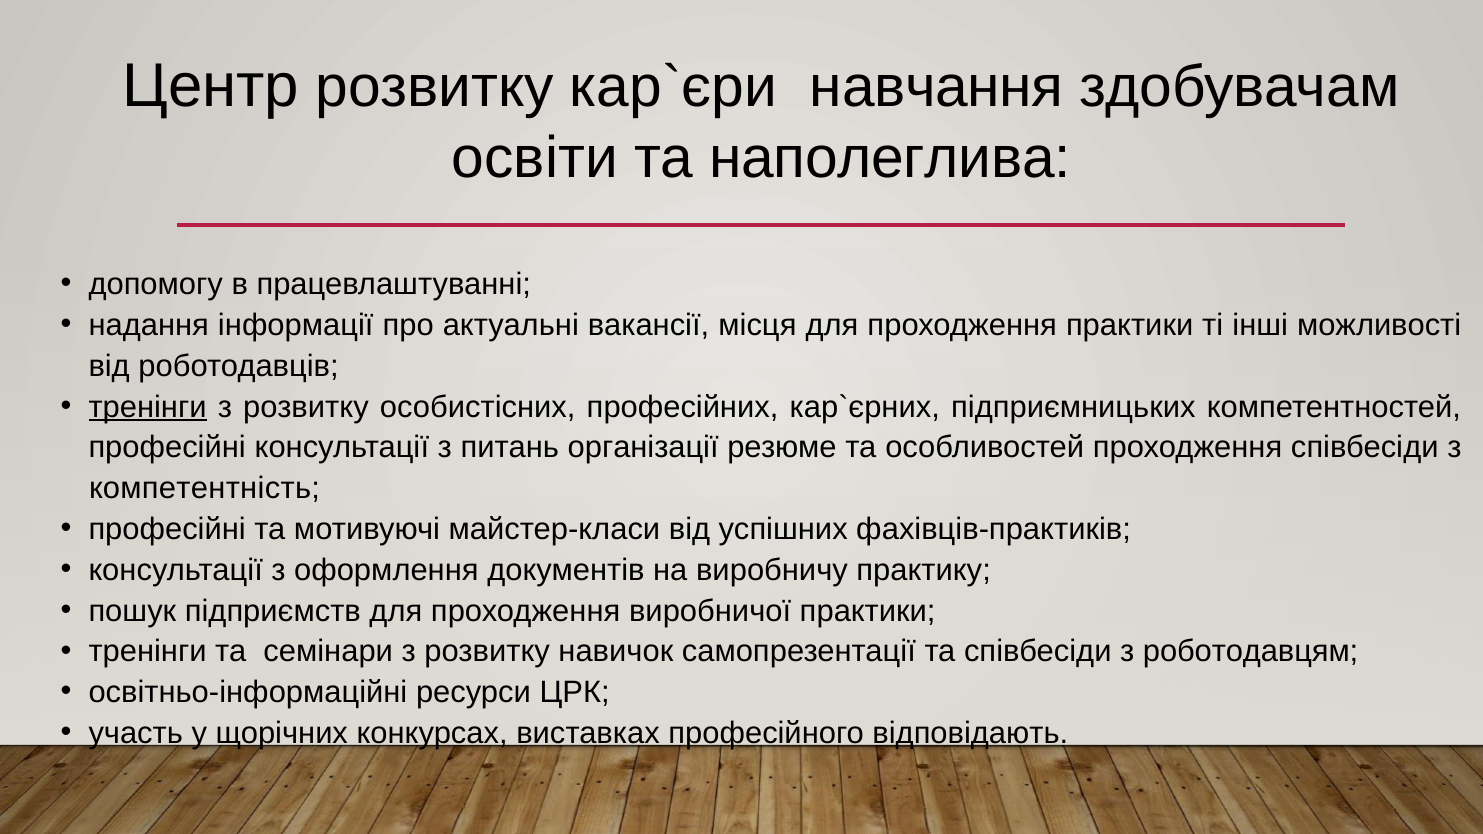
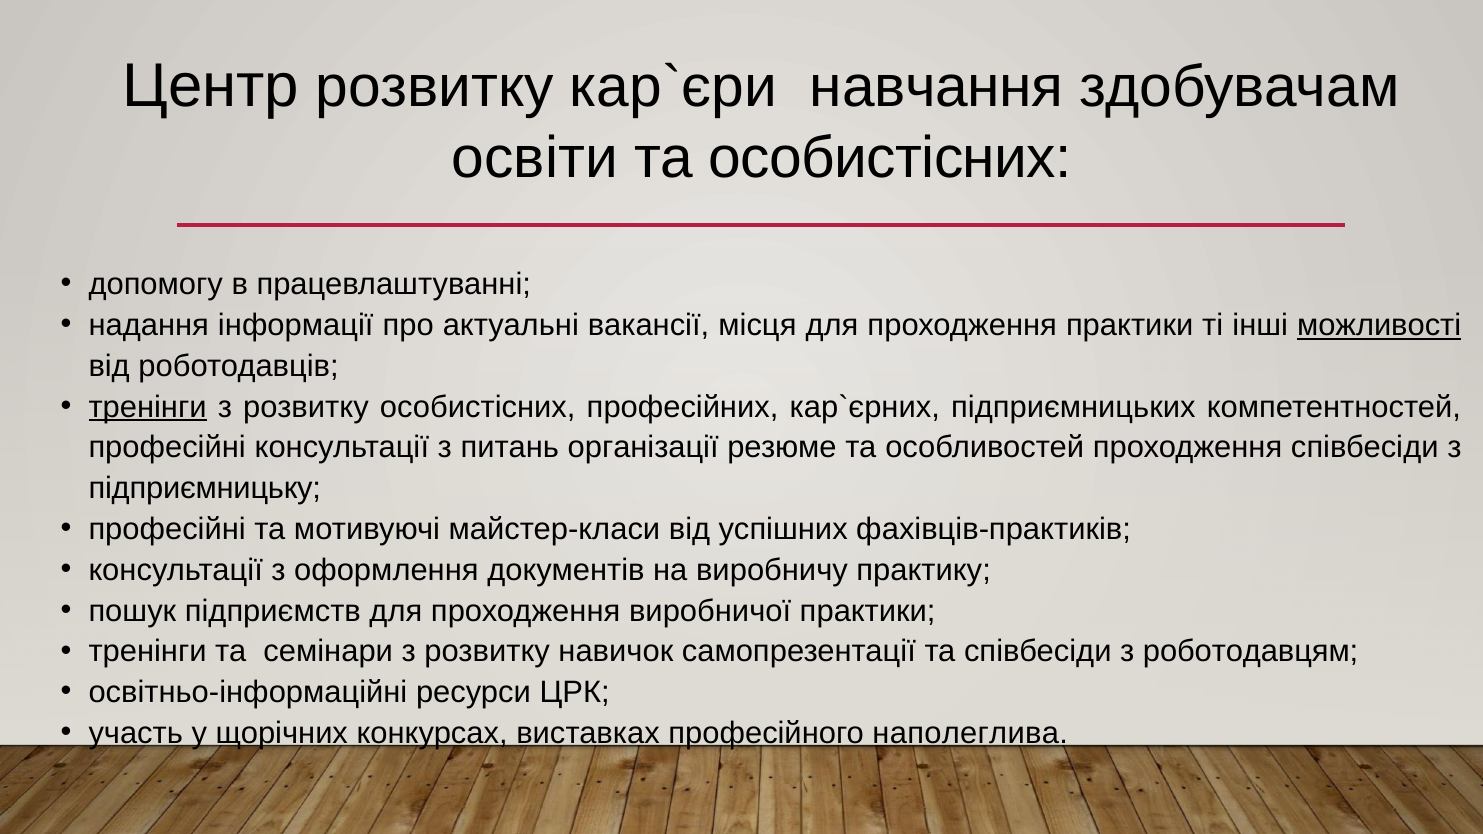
та наполеглива: наполеглива -> особистісних
можливості underline: none -> present
компетентність: компетентність -> підприємницьку
відповідають: відповідають -> наполеглива
